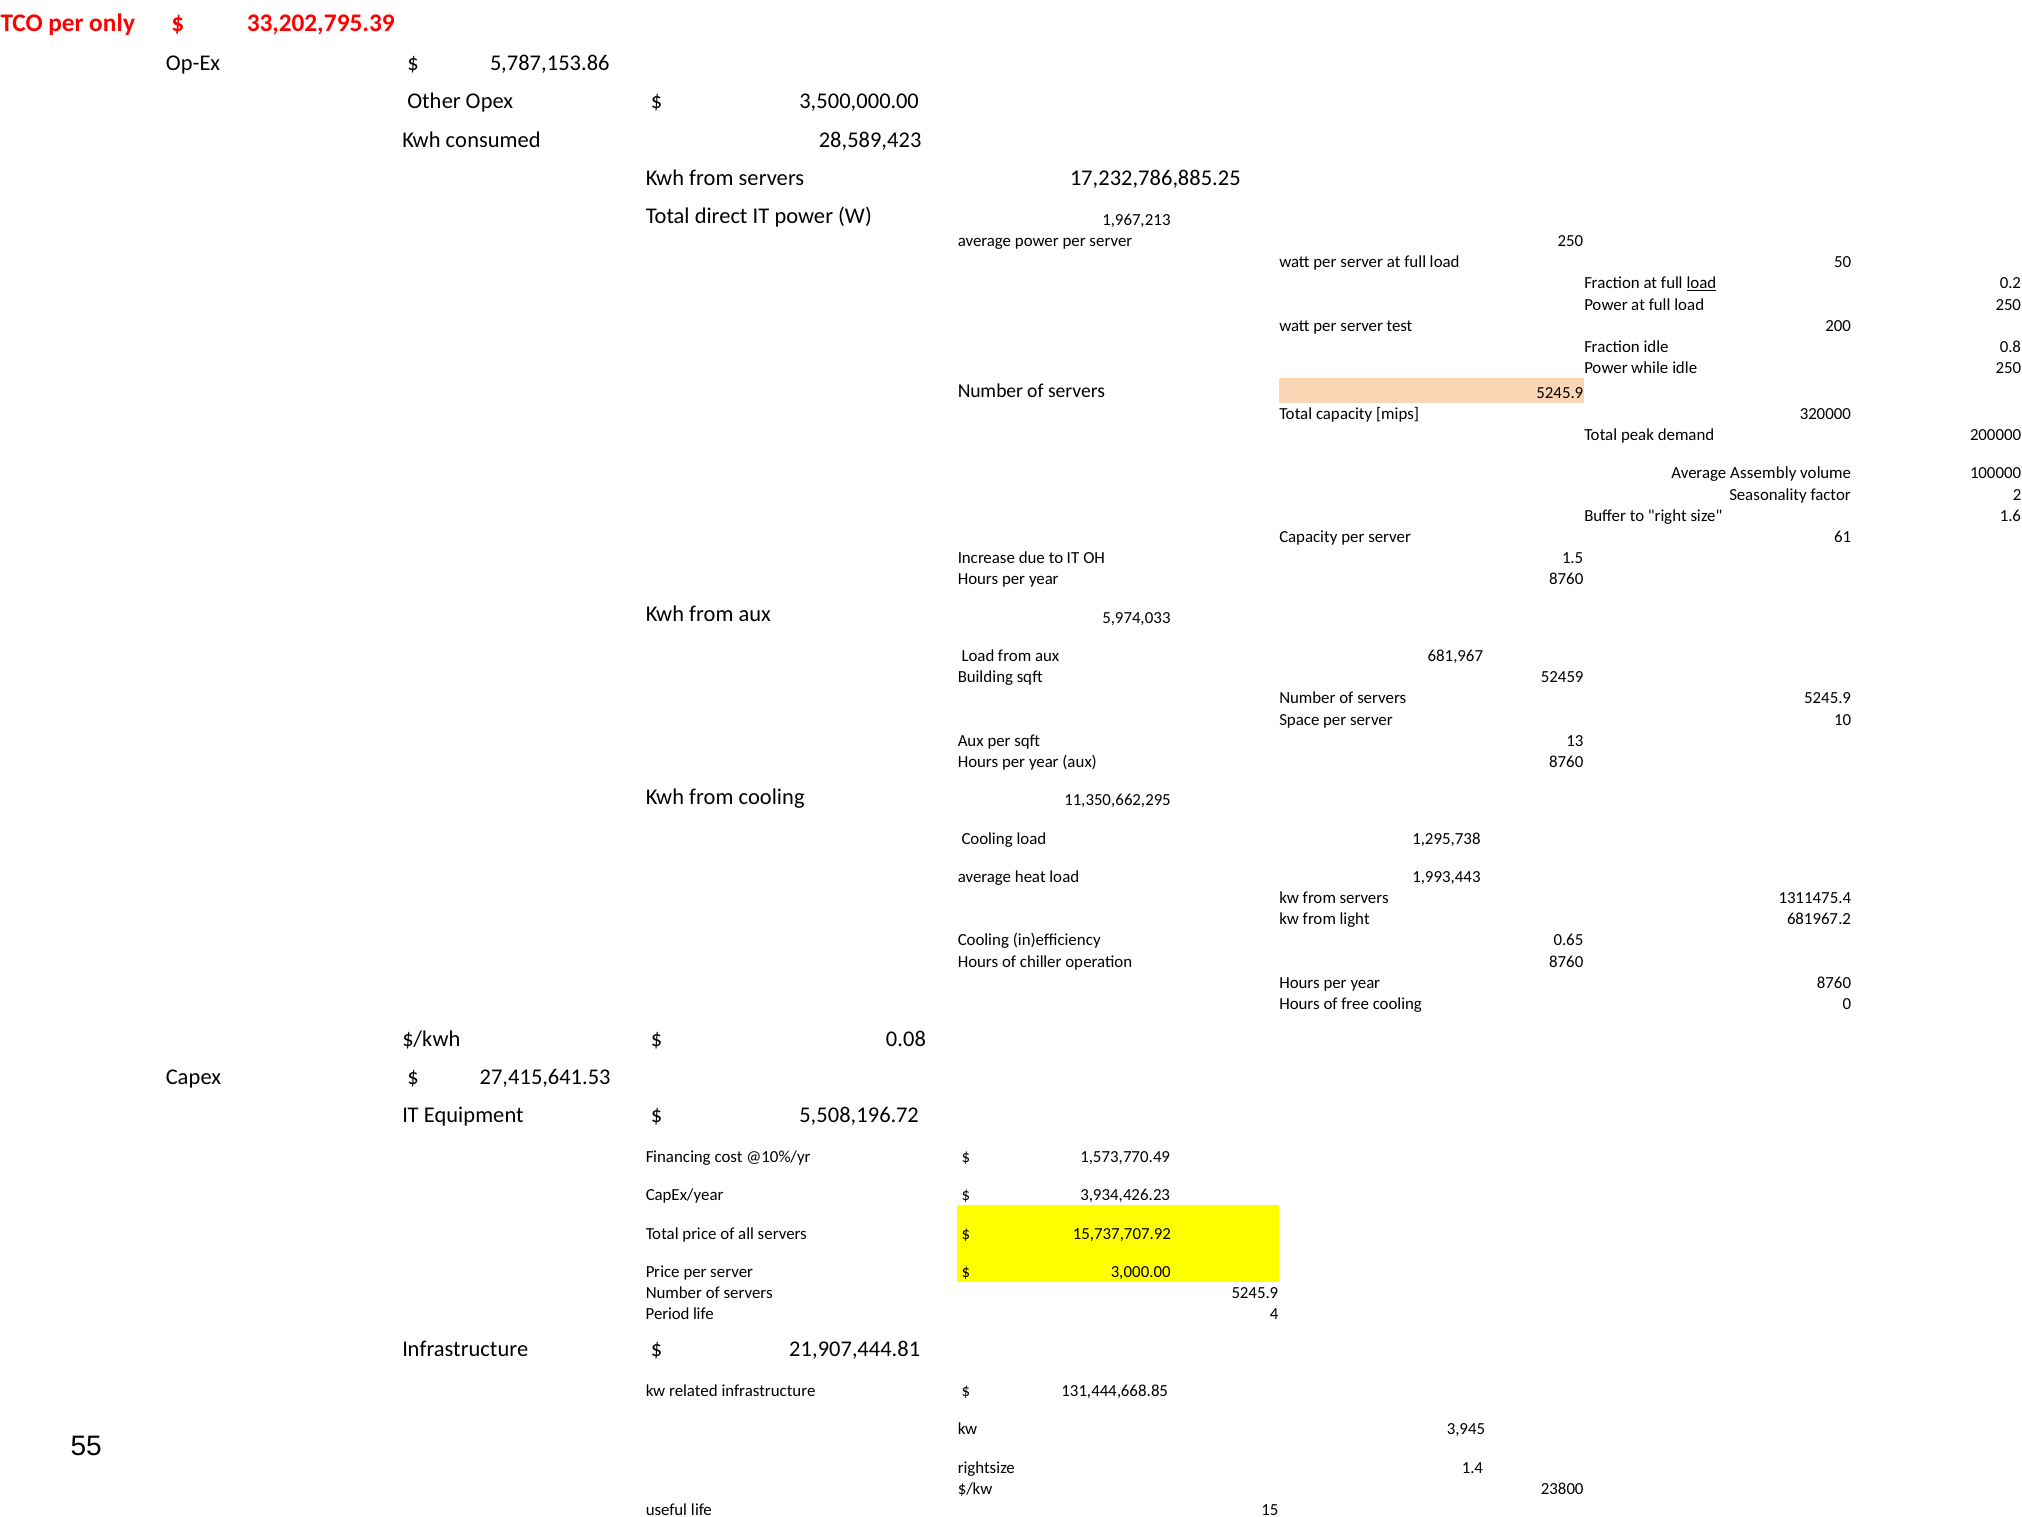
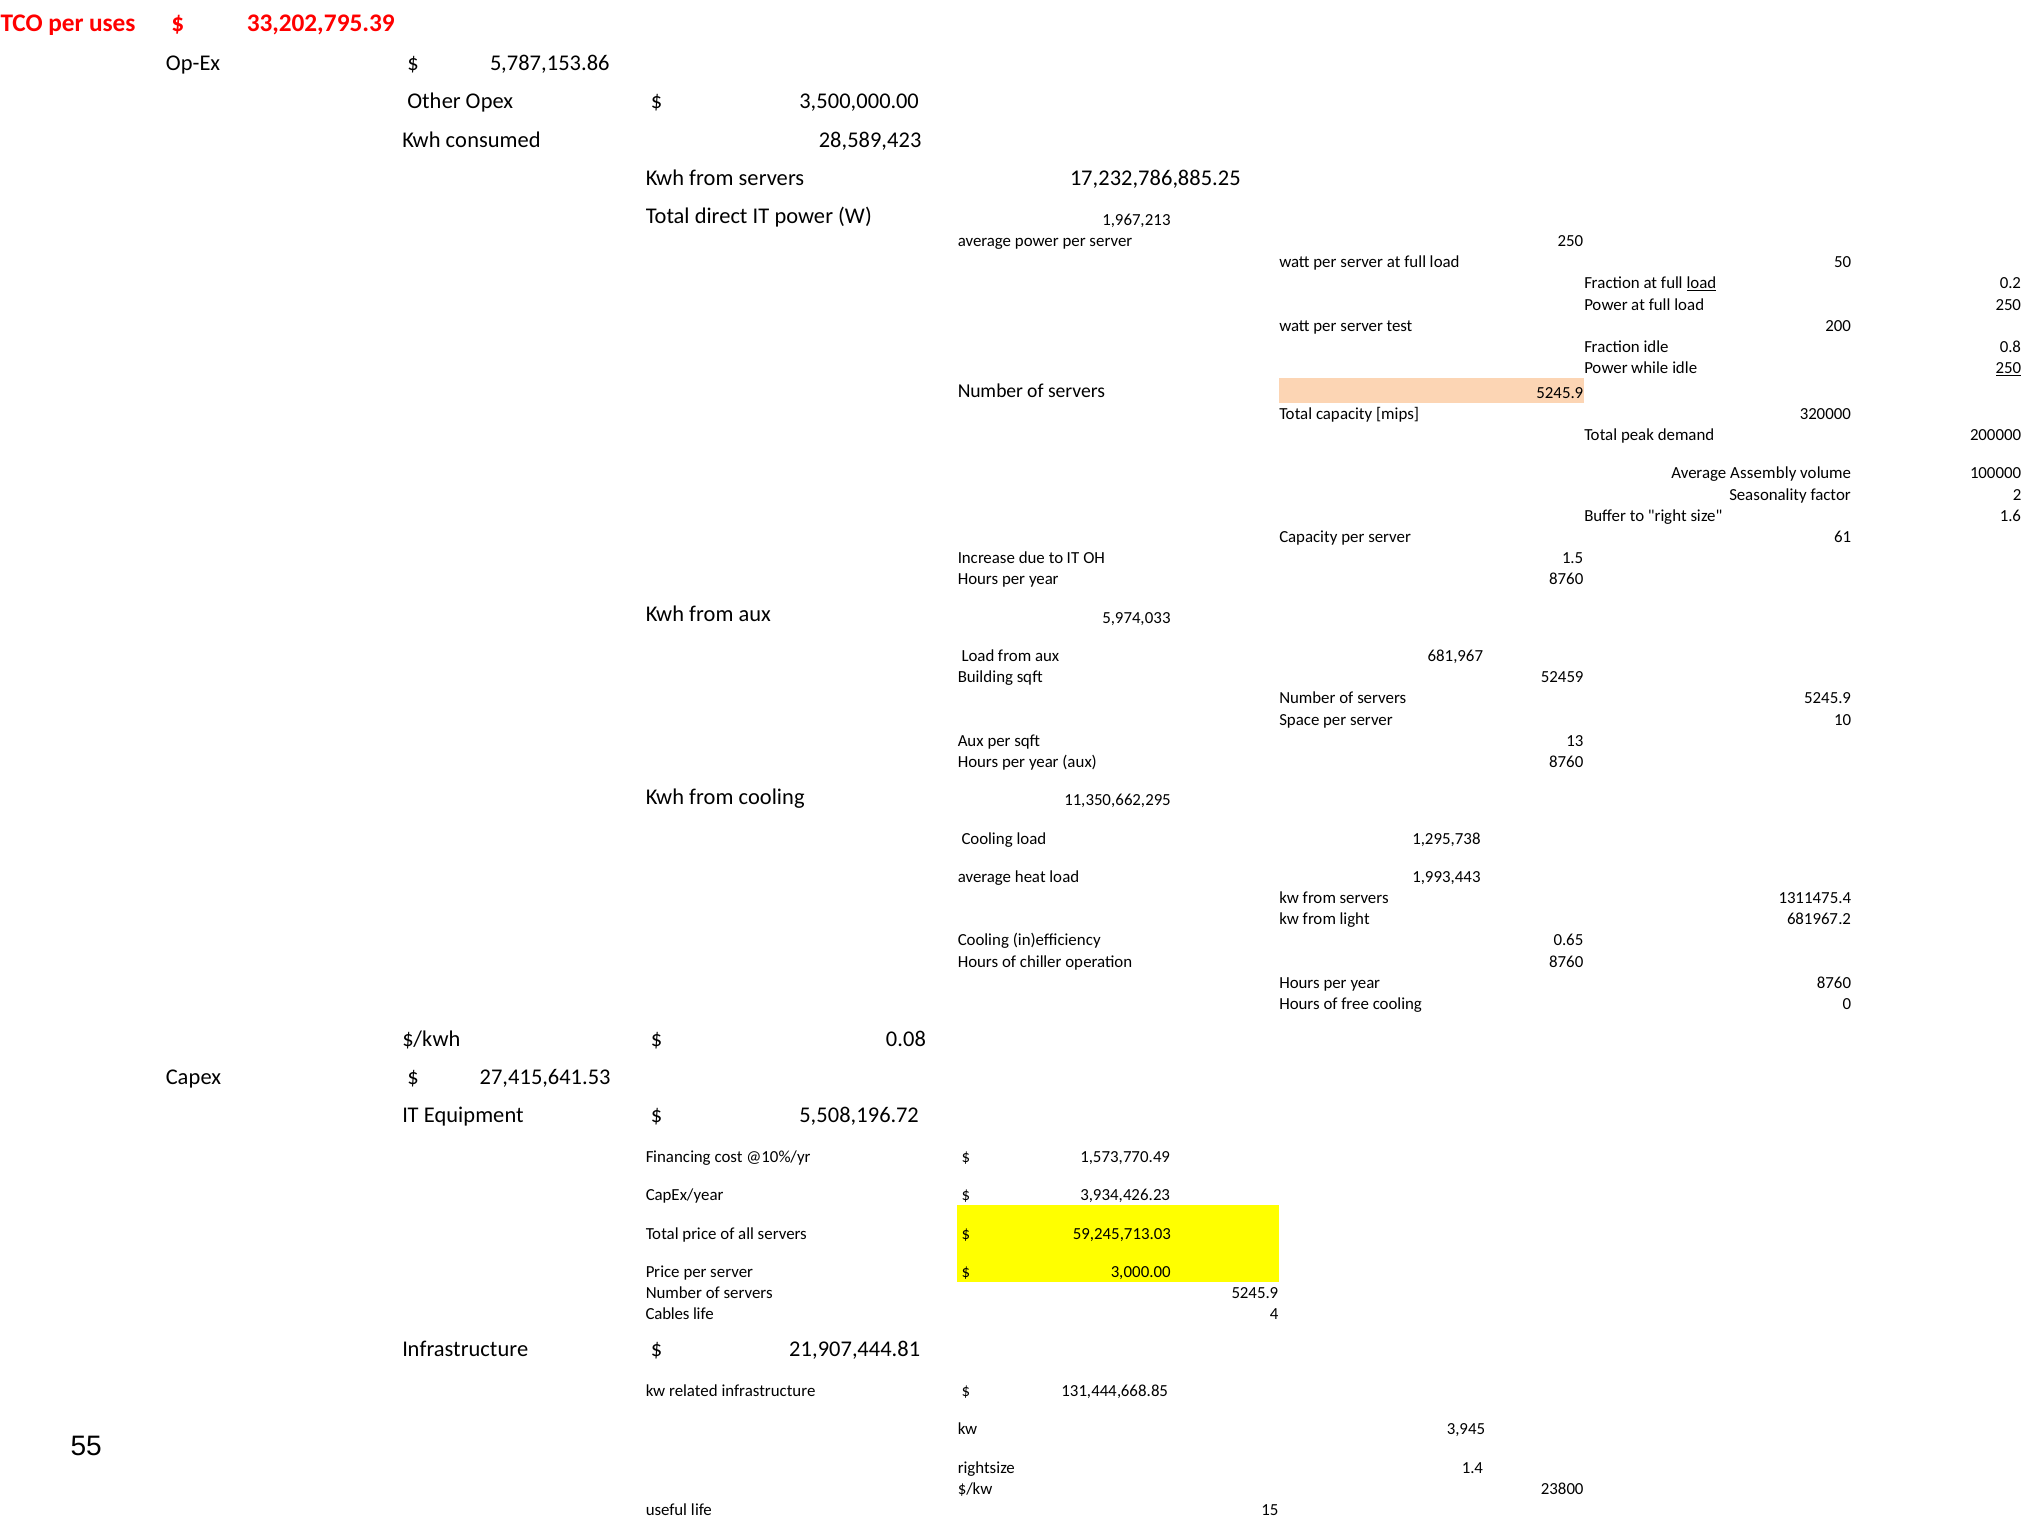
only: only -> uses
250 at (2008, 368) underline: none -> present
15,737,707.92: 15,737,707.92 -> 59,245,713.03
Period: Period -> Cables
